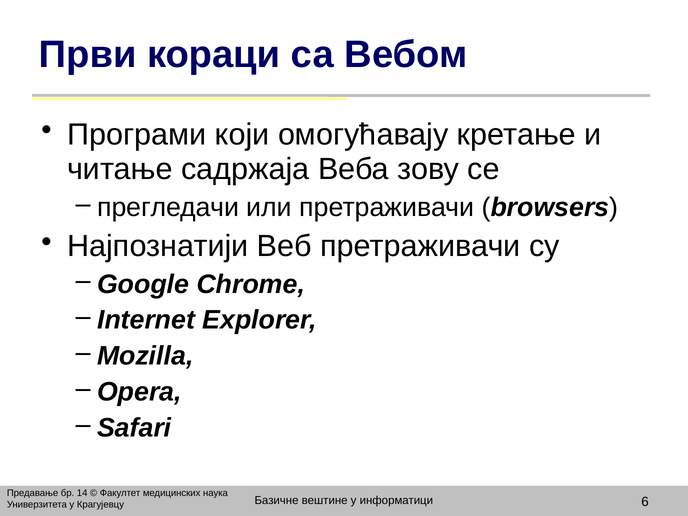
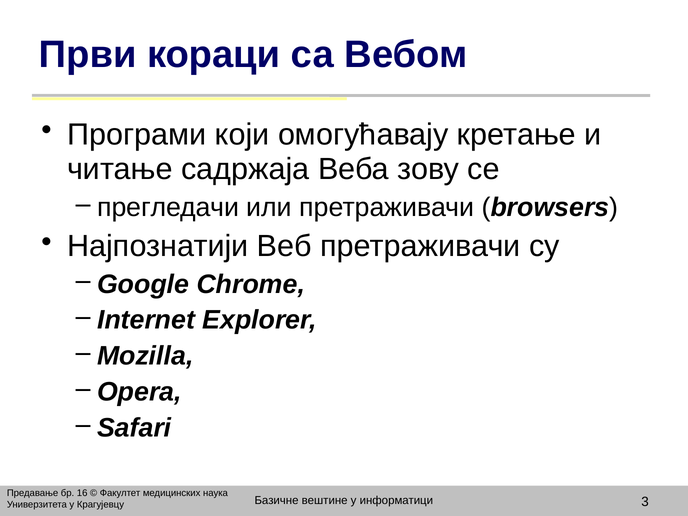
14: 14 -> 16
6: 6 -> 3
